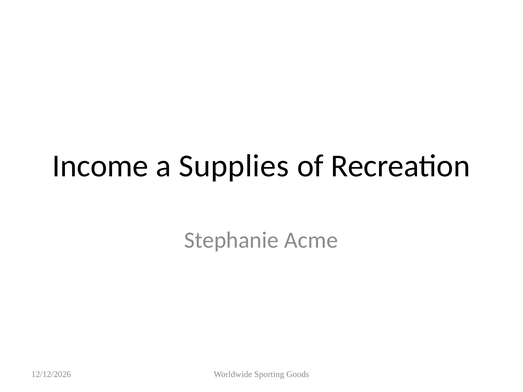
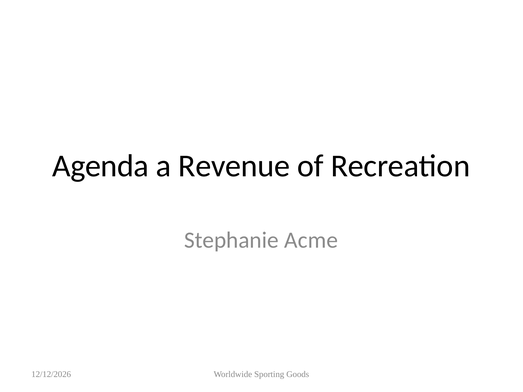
Income: Income -> Agenda
Supplies: Supplies -> Revenue
